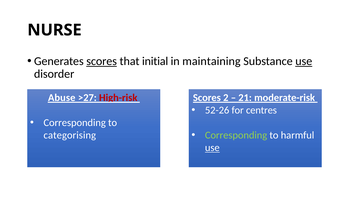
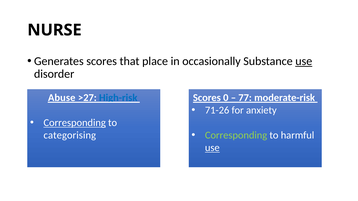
scores at (102, 61) underline: present -> none
initial: initial -> place
maintaining: maintaining -> occasionally
High-risk colour: red -> blue
2: 2 -> 0
21: 21 -> 77
52-26: 52-26 -> 71-26
centres: centres -> anxiety
Corresponding at (75, 123) underline: none -> present
